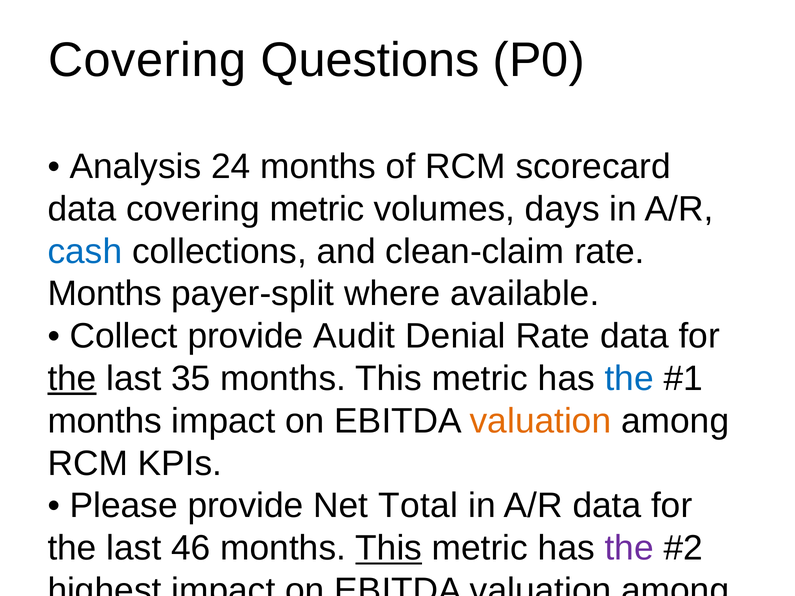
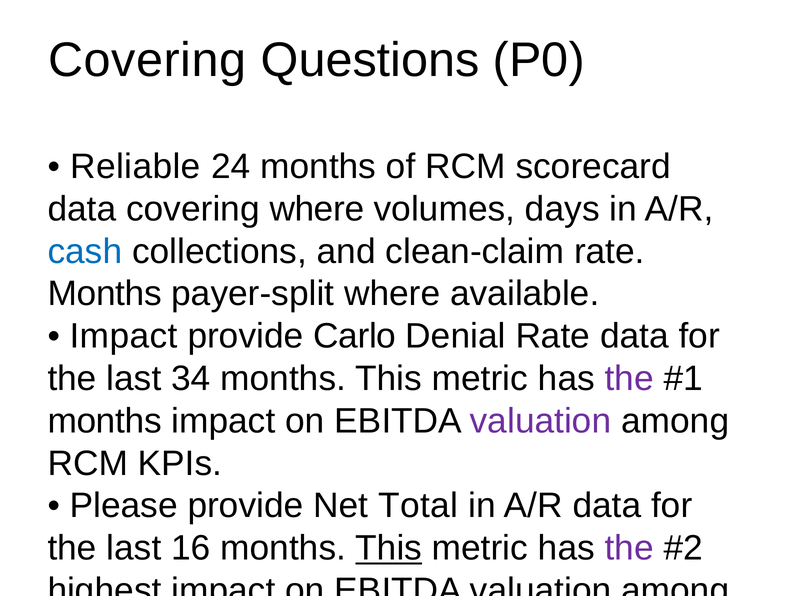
Analysis: Analysis -> Reliable
covering metric: metric -> where
Collect at (124, 336): Collect -> Impact
Audit: Audit -> Carlo
the at (72, 379) underline: present -> none
35: 35 -> 34
the at (629, 379) colour: blue -> purple
valuation at (541, 421) colour: orange -> purple
46: 46 -> 16
